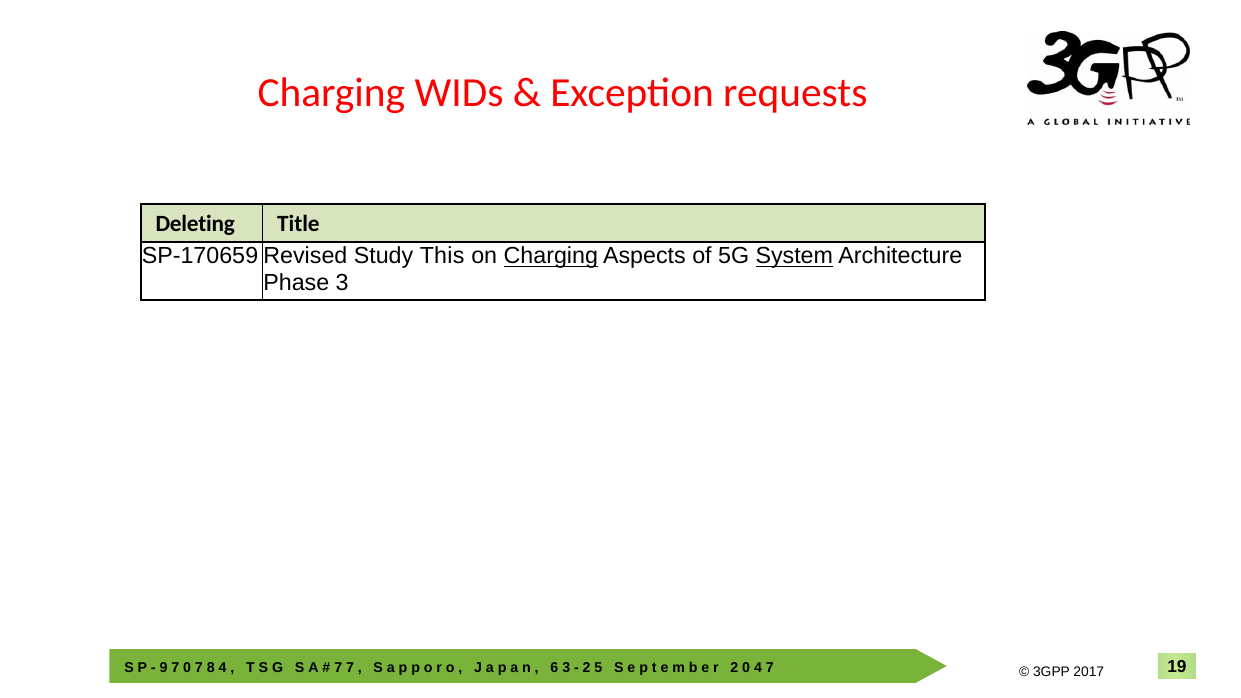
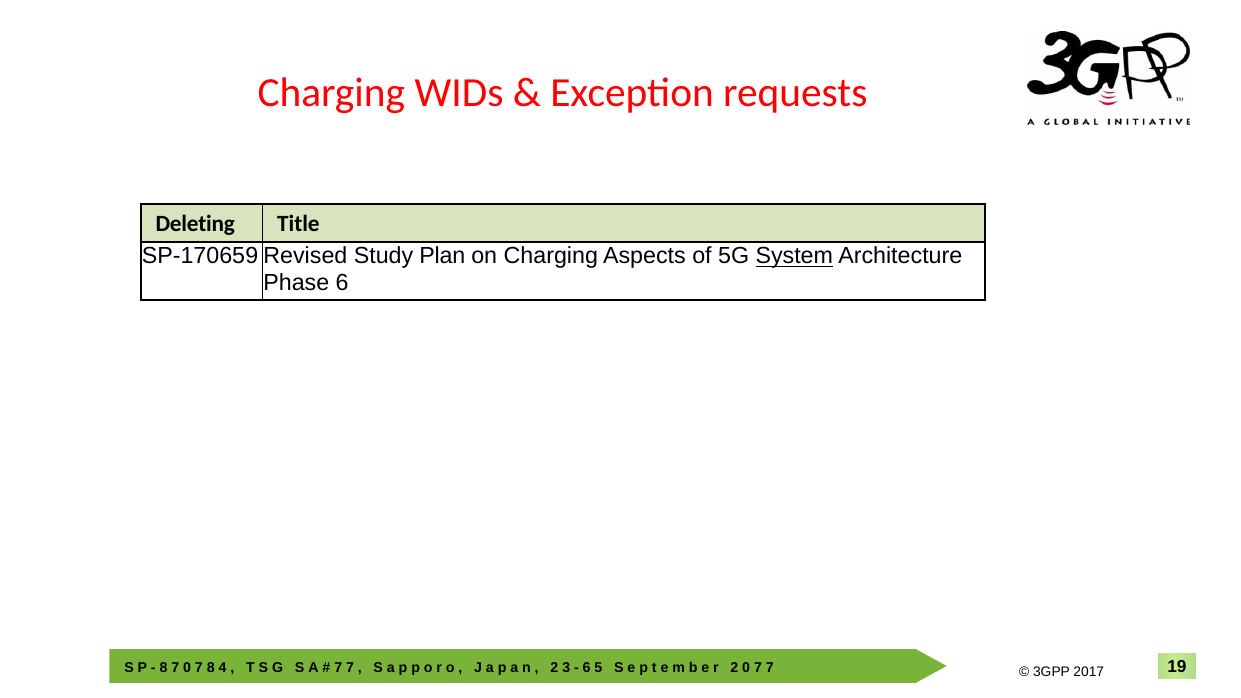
This: This -> Plan
Charging at (551, 256) underline: present -> none
Phase 3: 3 -> 6
9 at (164, 668): 9 -> 8
6 at (554, 668): 6 -> 2
2 at (587, 668): 2 -> 6
4 at (758, 668): 4 -> 7
